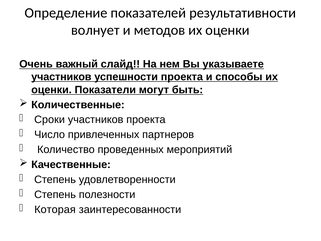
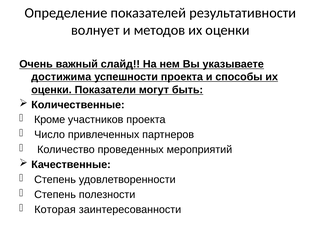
участников at (61, 77): участников -> достижима
Сроки: Сроки -> Кроме
